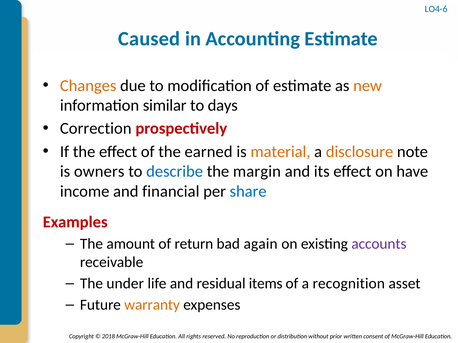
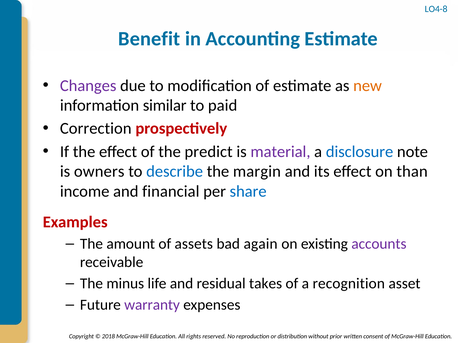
LO4-6: LO4-6 -> LO4-8
Caused: Caused -> Benefit
Changes colour: orange -> purple
days: days -> paid
earned: earned -> predict
material colour: orange -> purple
disclosure colour: orange -> blue
have: have -> than
return: return -> assets
under: under -> minus
items: items -> takes
warranty colour: orange -> purple
